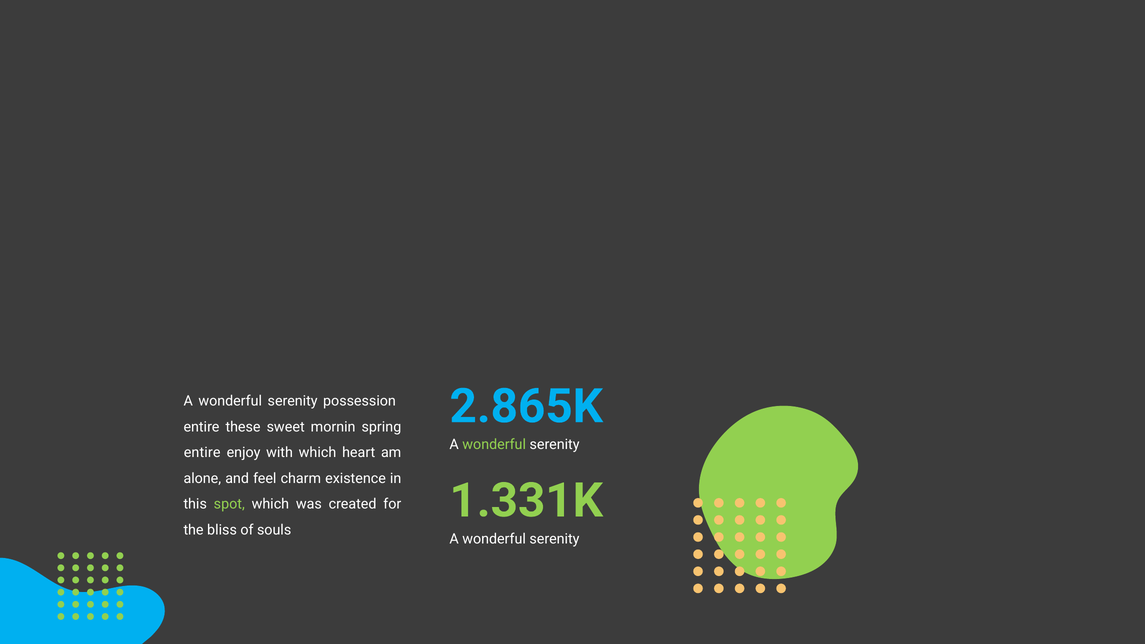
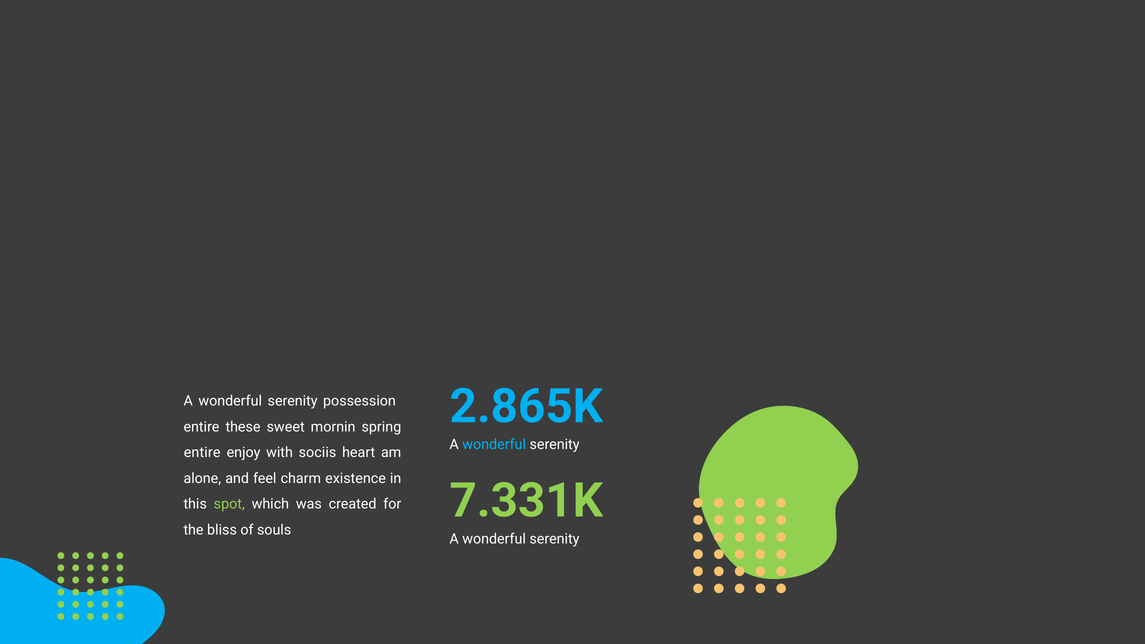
wonderful at (494, 445) colour: light green -> light blue
with which: which -> sociis
1.331K: 1.331K -> 7.331K
